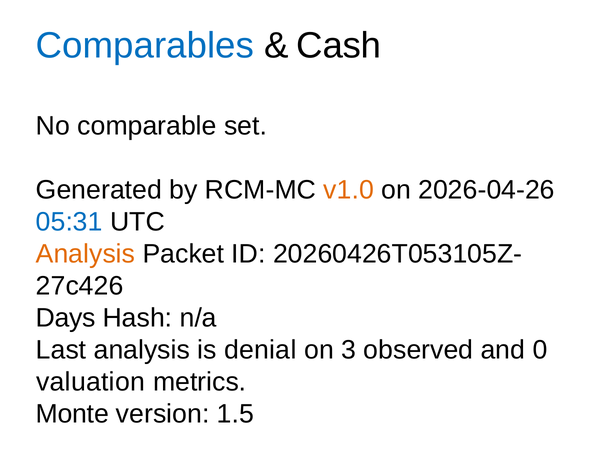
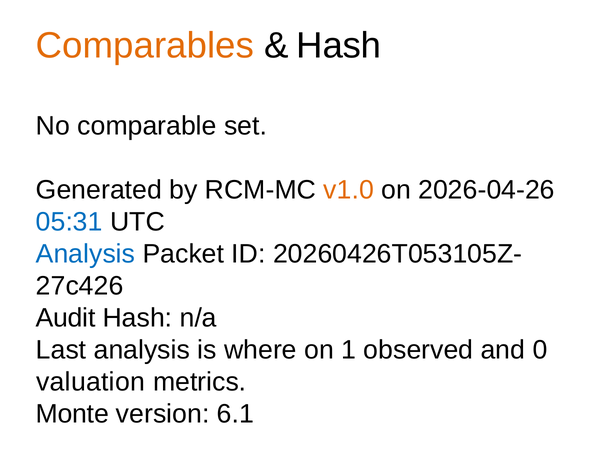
Comparables colour: blue -> orange
Cash at (339, 46): Cash -> Hash
Analysis at (86, 254) colour: orange -> blue
Days: Days -> Audit
denial: denial -> where
3: 3 -> 1
1.5: 1.5 -> 6.1
